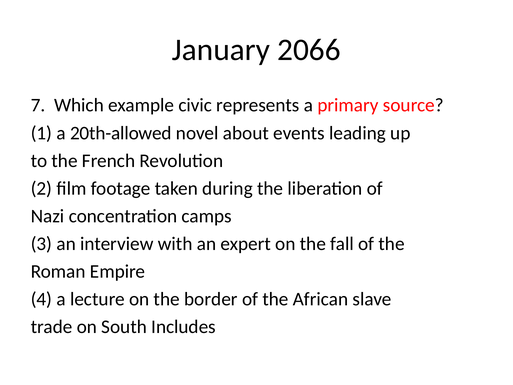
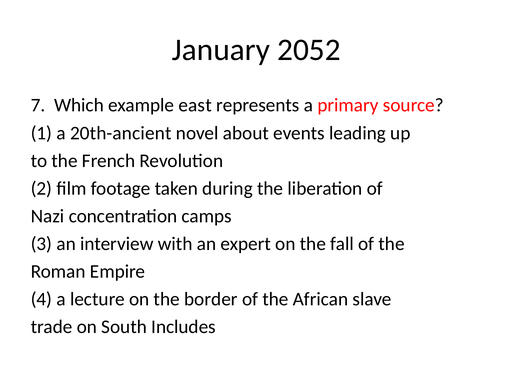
2066: 2066 -> 2052
civic: civic -> east
20th-allowed: 20th-allowed -> 20th-ancient
